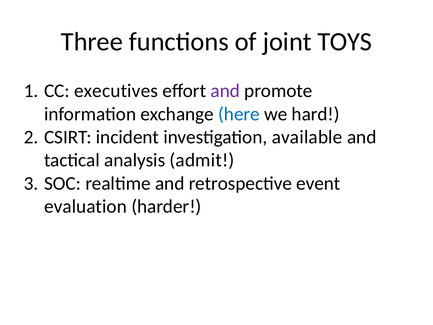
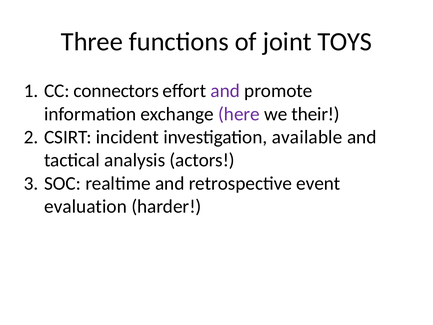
executives: executives -> connectors
here colour: blue -> purple
hard: hard -> their
admit: admit -> actors
